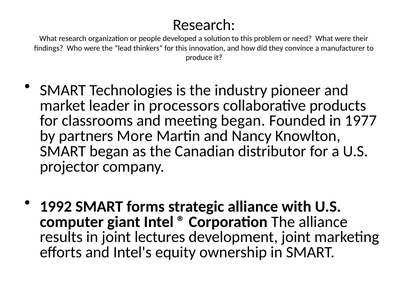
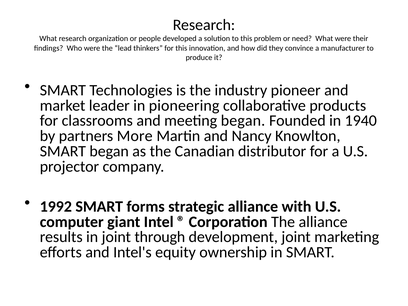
processors: processors -> pioneering
1977: 1977 -> 1940
lectures: lectures -> through
